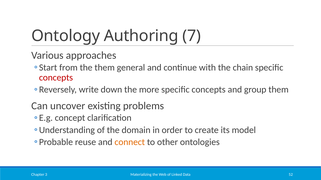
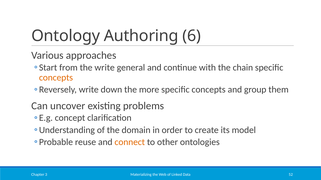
7: 7 -> 6
the them: them -> write
concepts at (56, 78) colour: red -> orange
